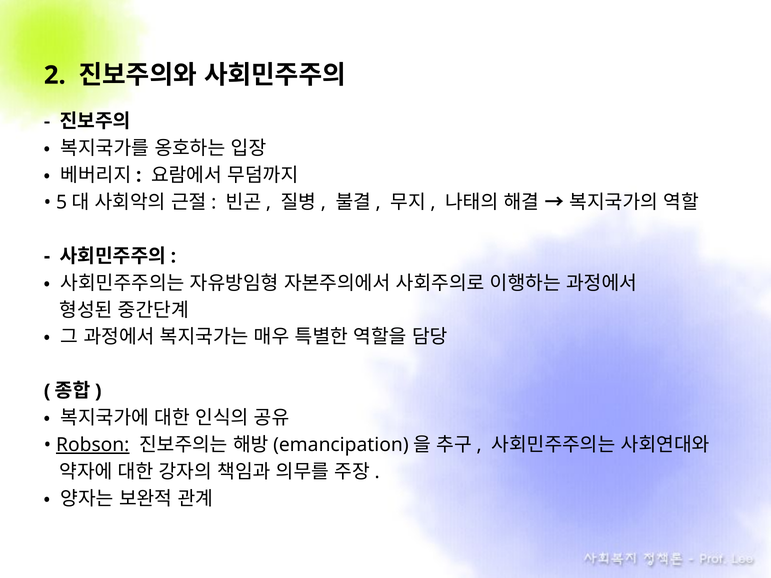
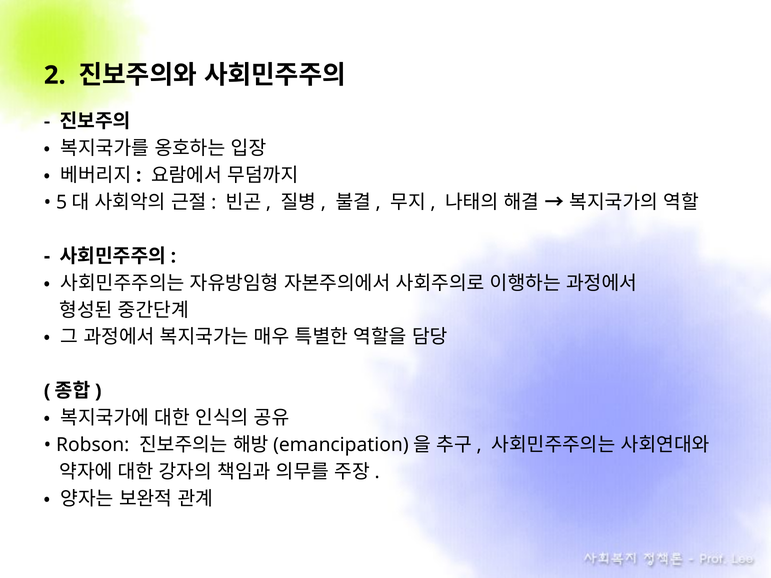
Robson underline: present -> none
